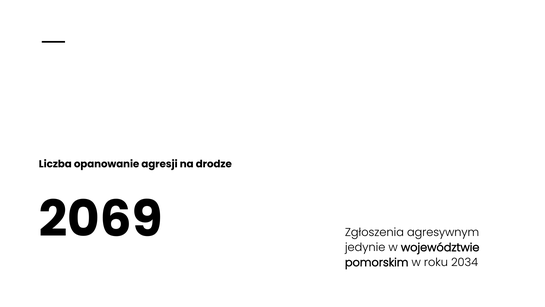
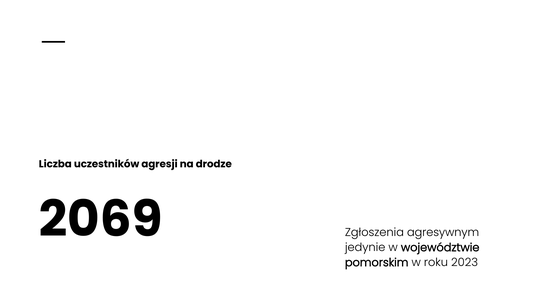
opanowanie: opanowanie -> uczestników
2034: 2034 -> 2023
